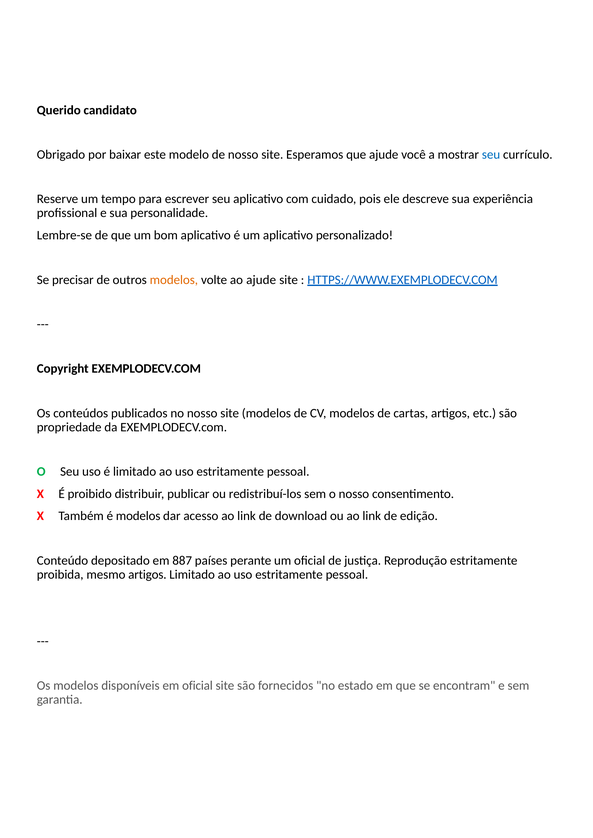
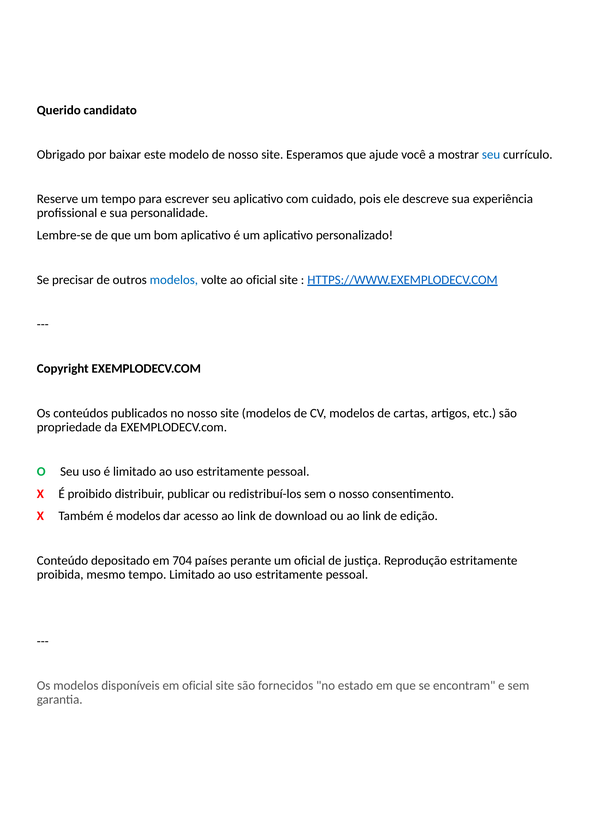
modelos at (174, 280) colour: orange -> blue
ao ajude: ajude -> oficial
887: 887 -> 704
mesmo artigos: artigos -> tempo
